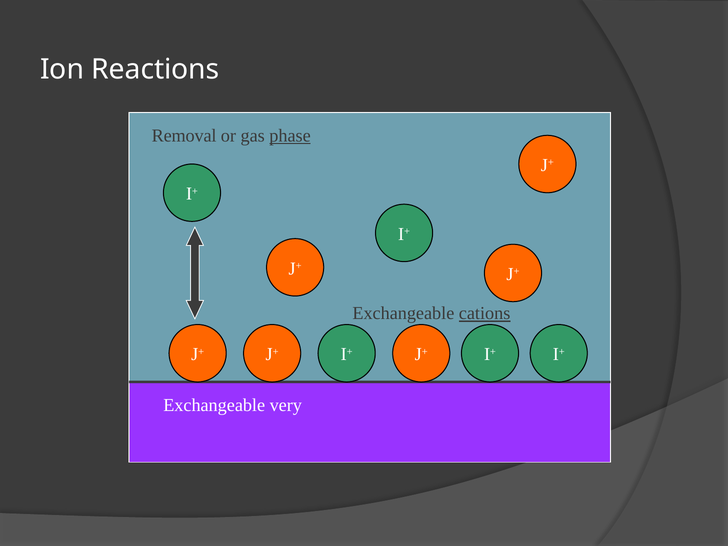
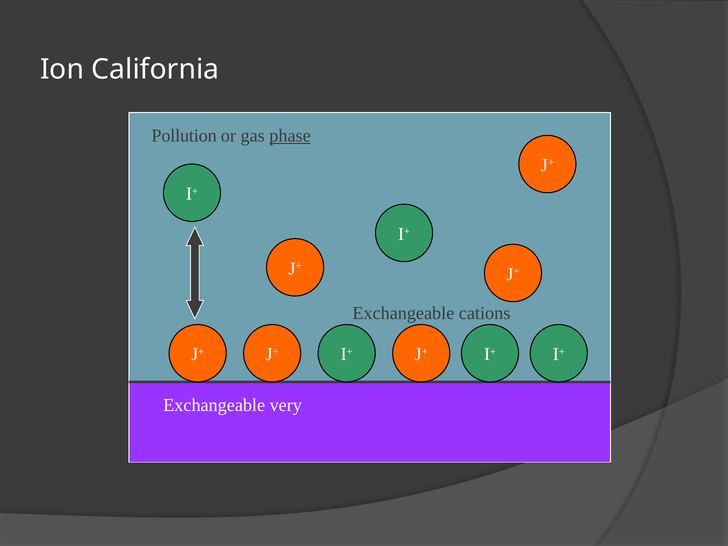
Reactions: Reactions -> California
Removal: Removal -> Pollution
cations underline: present -> none
